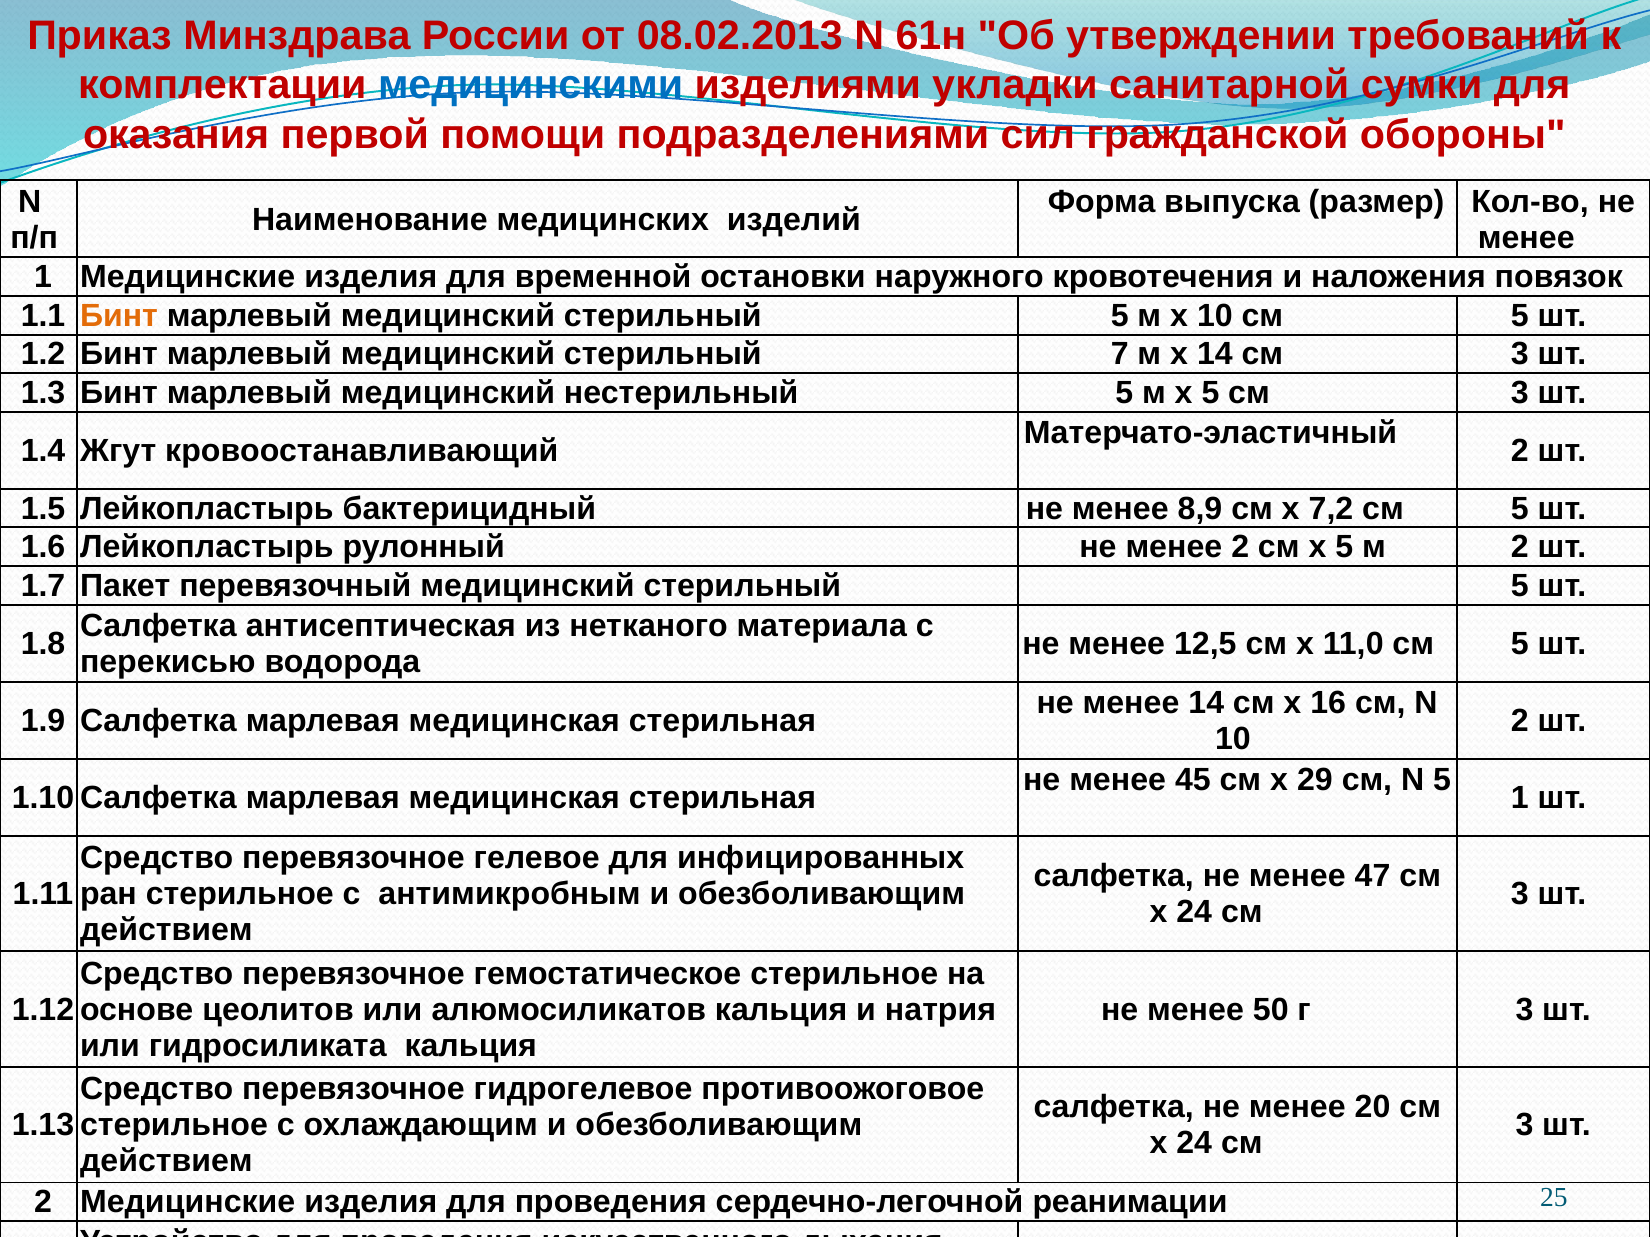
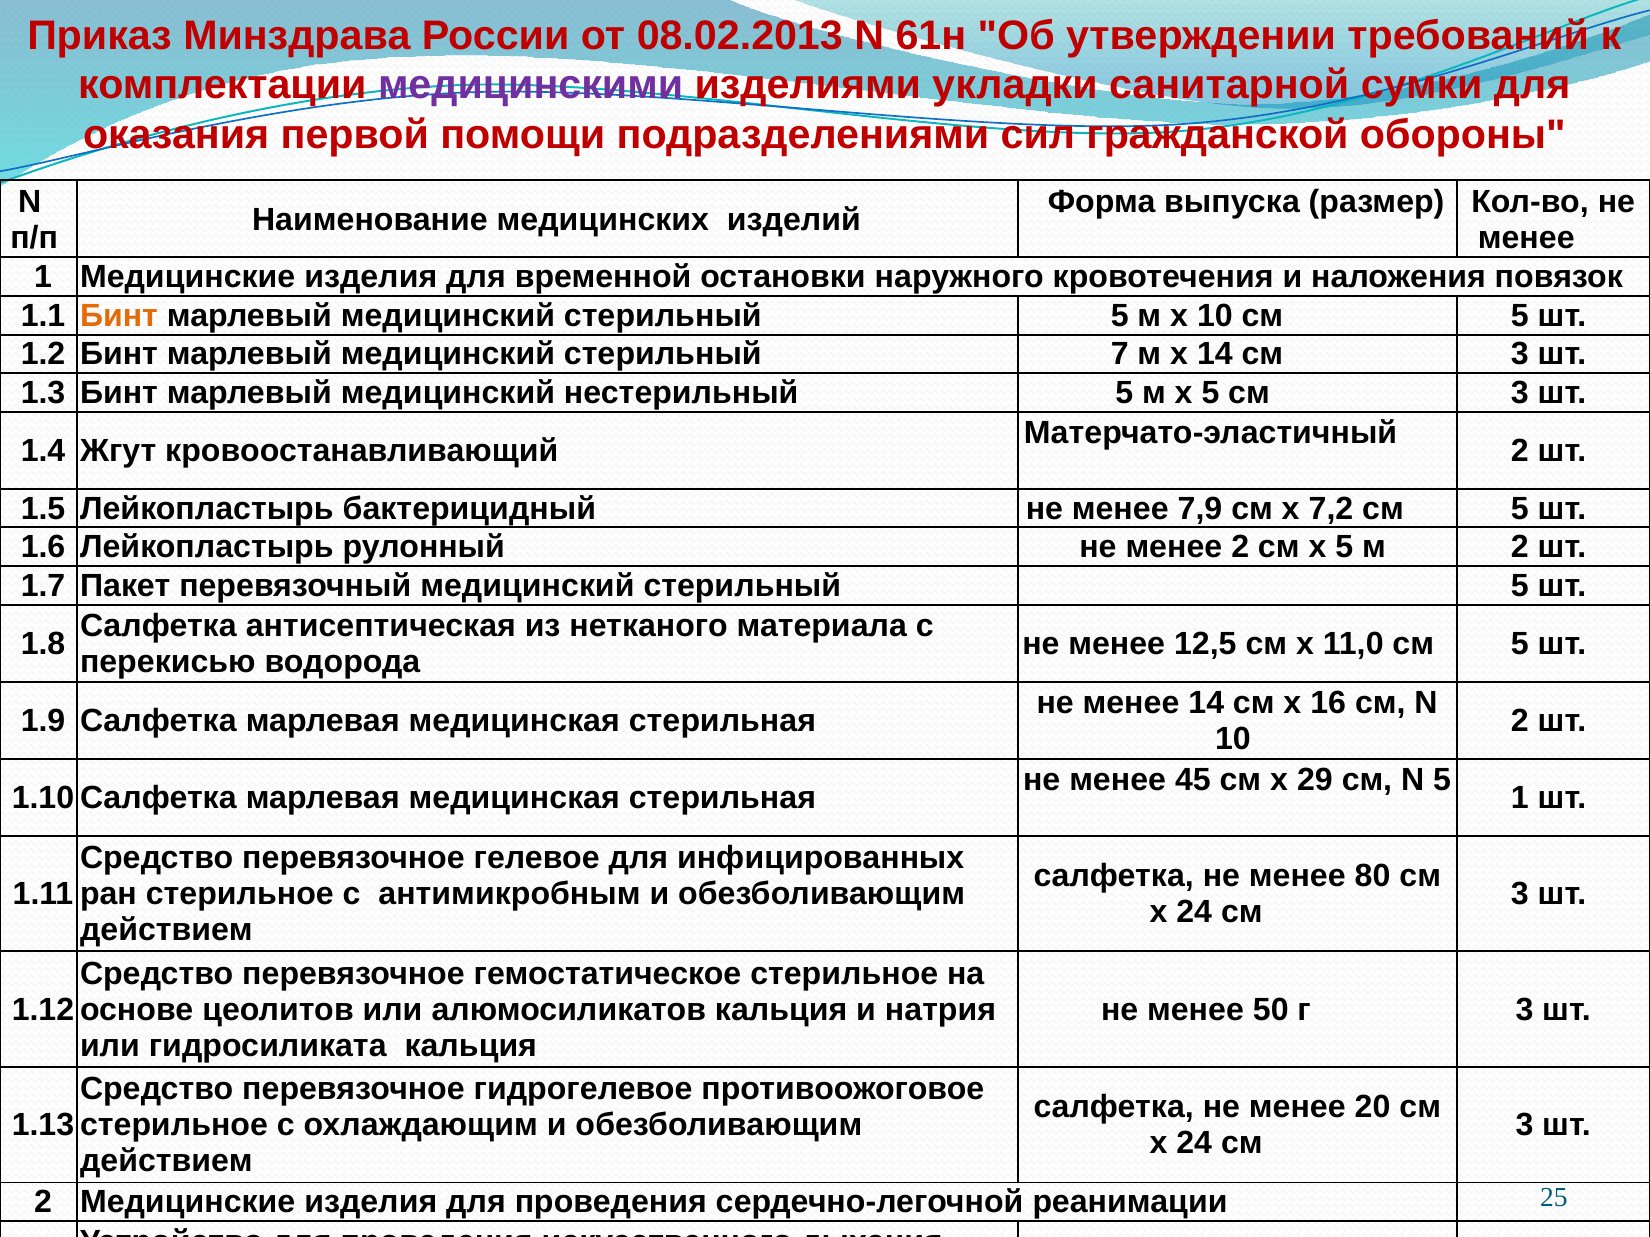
медицинскими colour: blue -> purple
8,9: 8,9 -> 7,9
47: 47 -> 80
